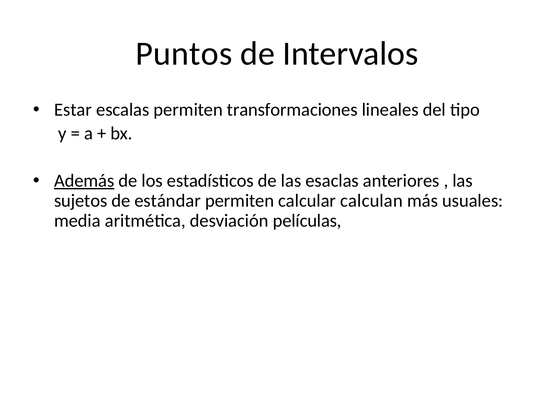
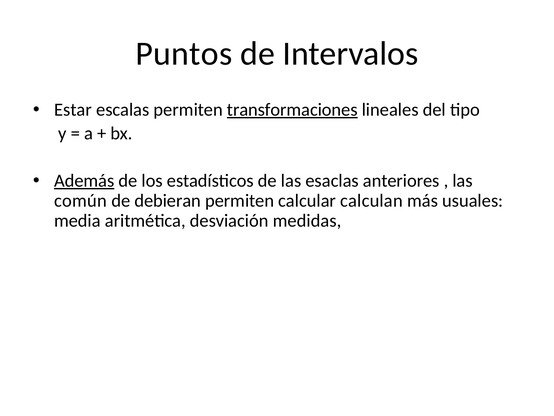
transformaciones underline: none -> present
sujetos: sujetos -> común
estándar: estándar -> debieran
películas: películas -> medidas
